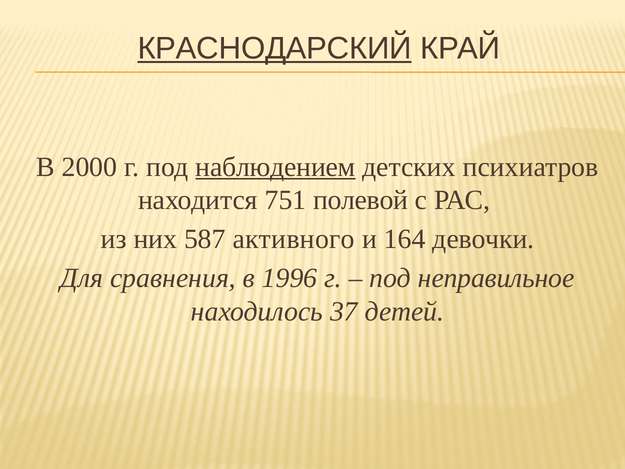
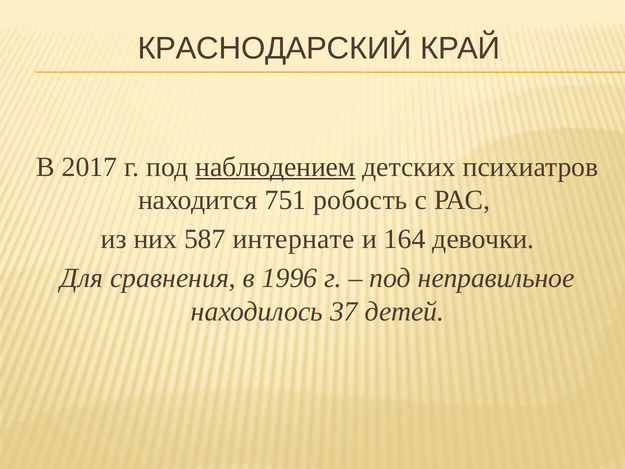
КРАСНОДАРСКИЙ underline: present -> none
2000: 2000 -> 2017
полевой: полевой -> робость
активного: активного -> интернате
